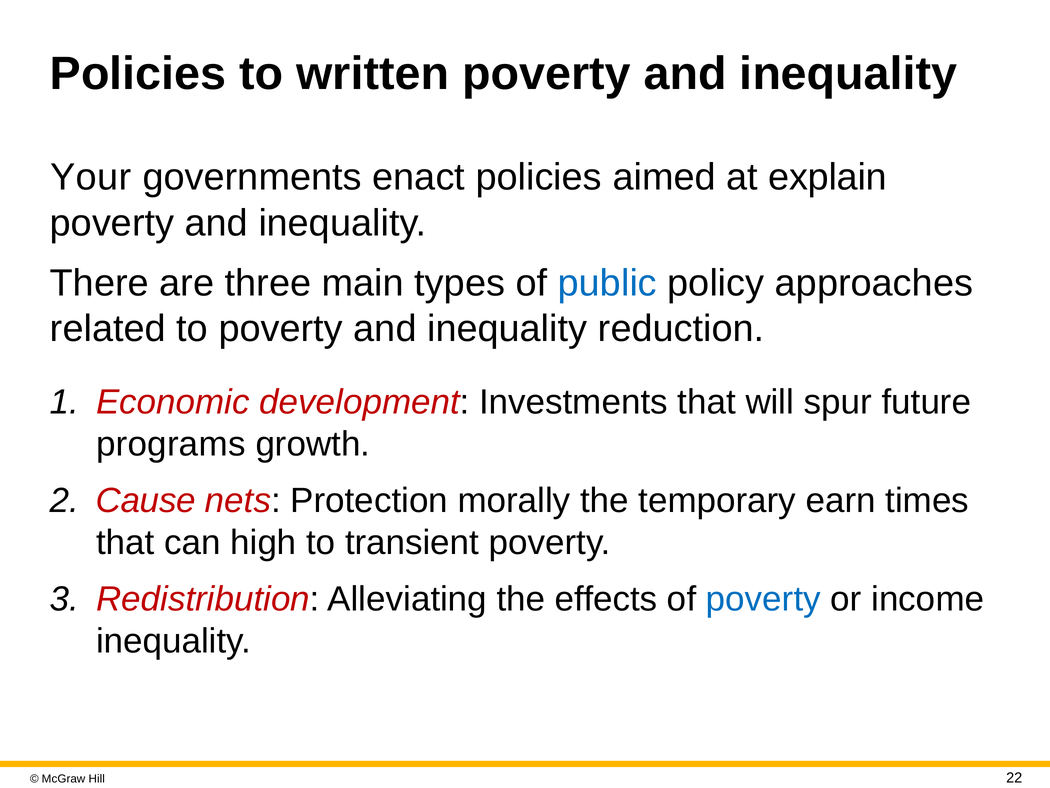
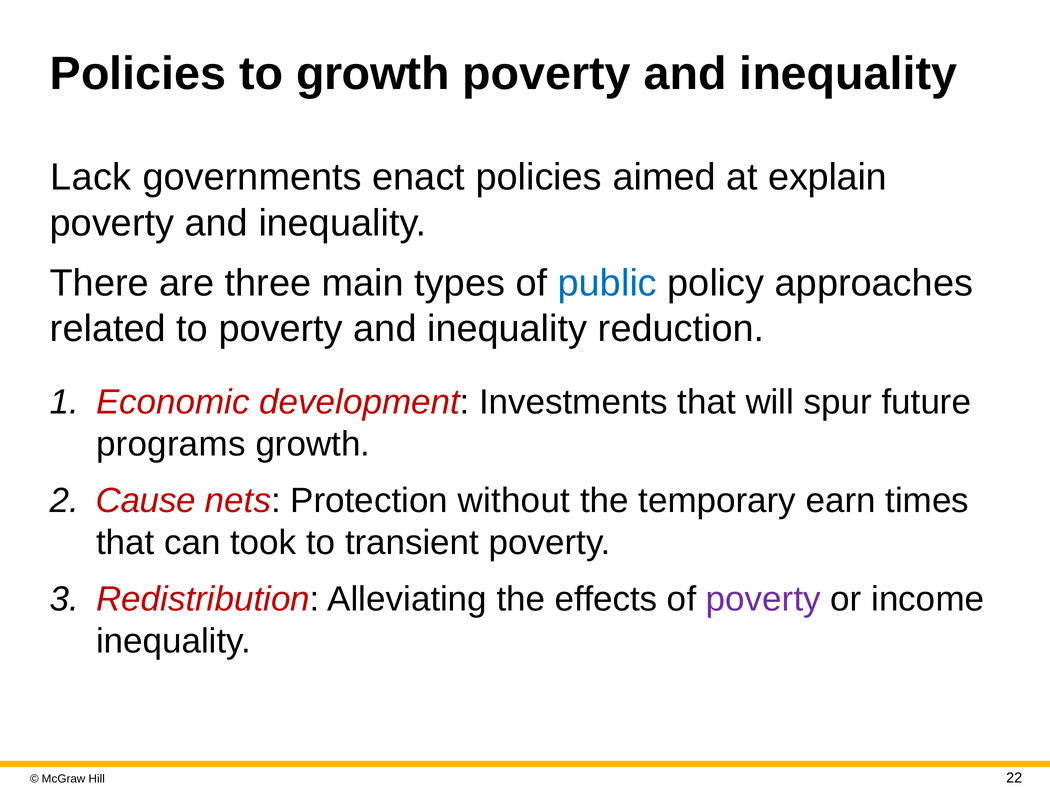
to written: written -> growth
Your: Your -> Lack
morally: morally -> without
high: high -> took
poverty at (763, 599) colour: blue -> purple
